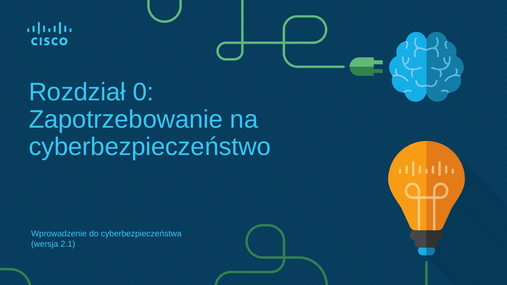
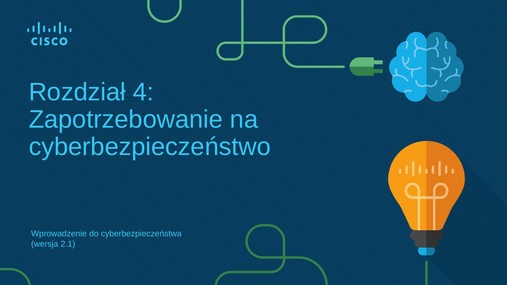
0: 0 -> 4
